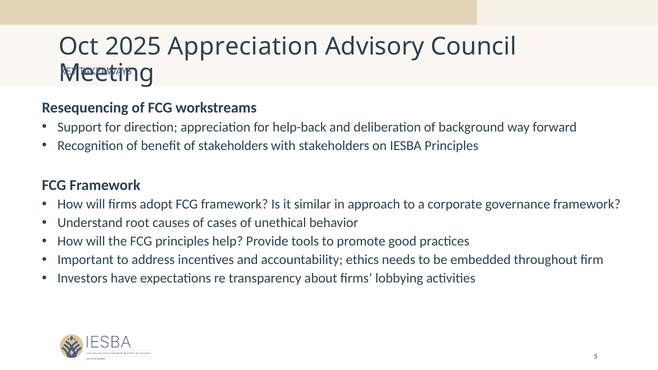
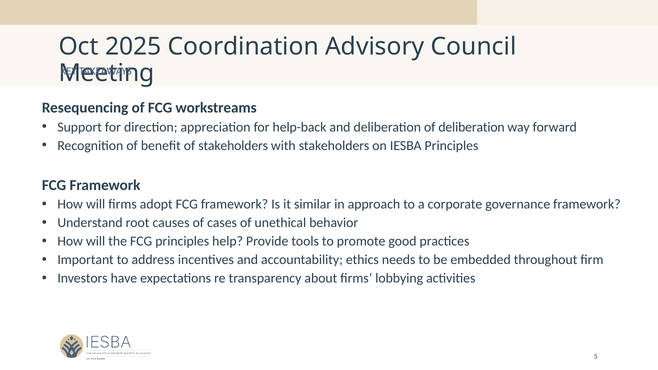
2025 Appreciation: Appreciation -> Coordination
of background: background -> deliberation
